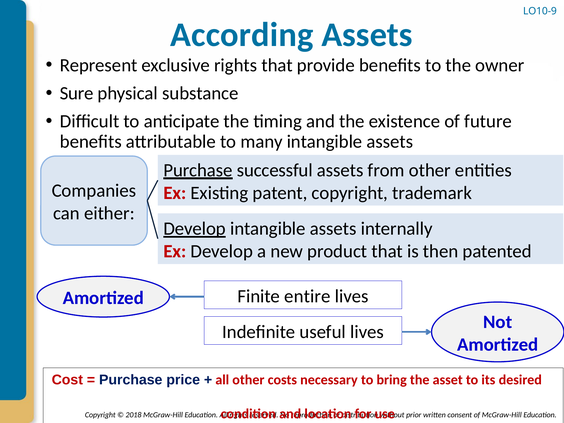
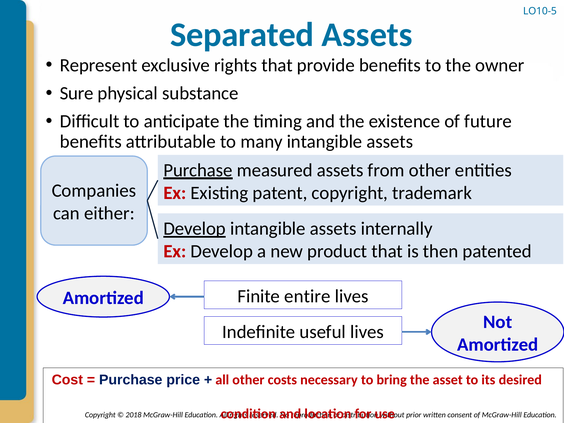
LO10-9: LO10-9 -> LO10-5
According: According -> Separated
successful: successful -> measured
